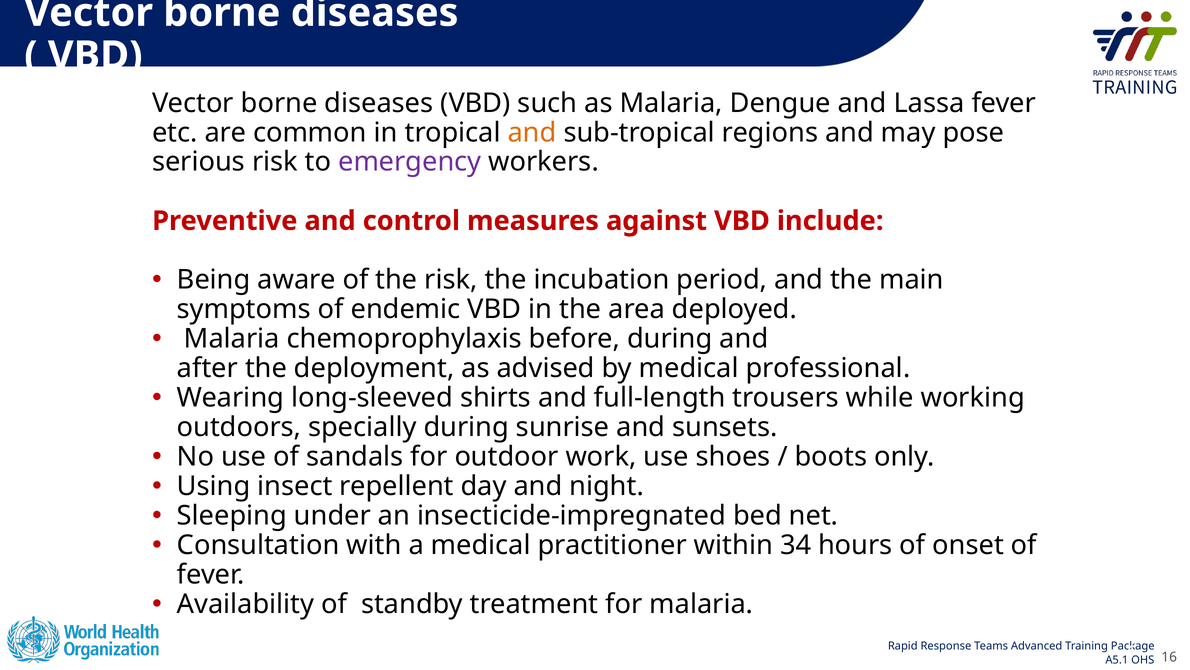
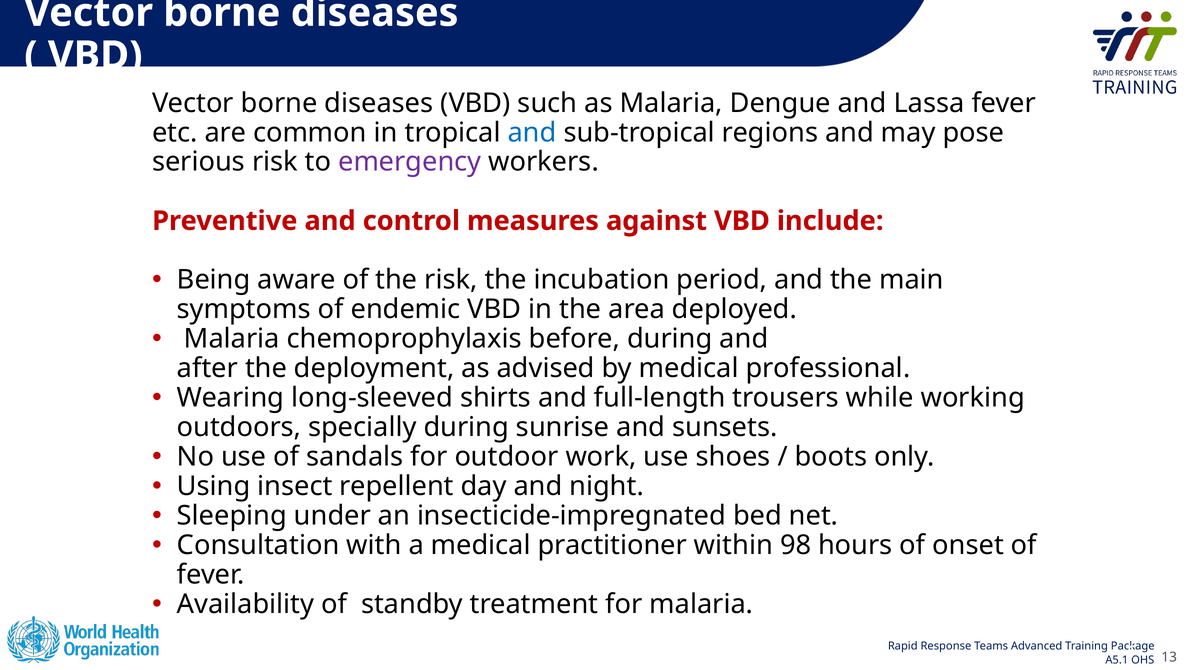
and at (532, 132) colour: orange -> blue
34: 34 -> 98
16: 16 -> 13
